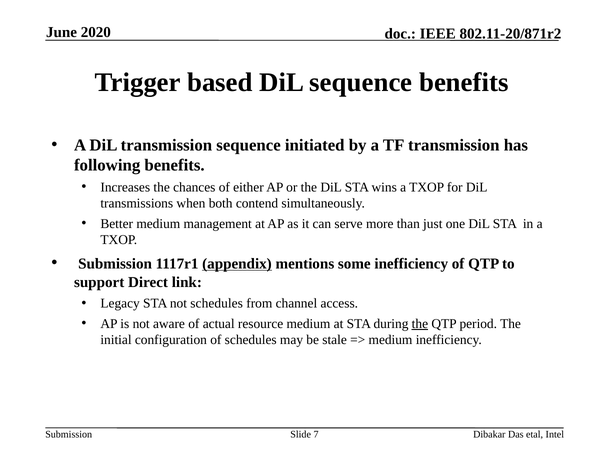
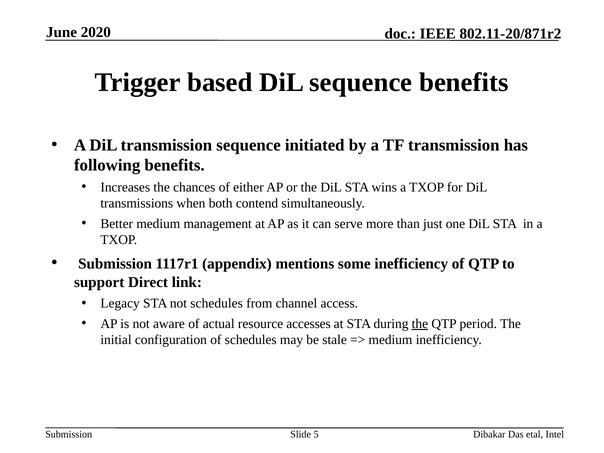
appendix underline: present -> none
resource medium: medium -> accesses
7: 7 -> 5
